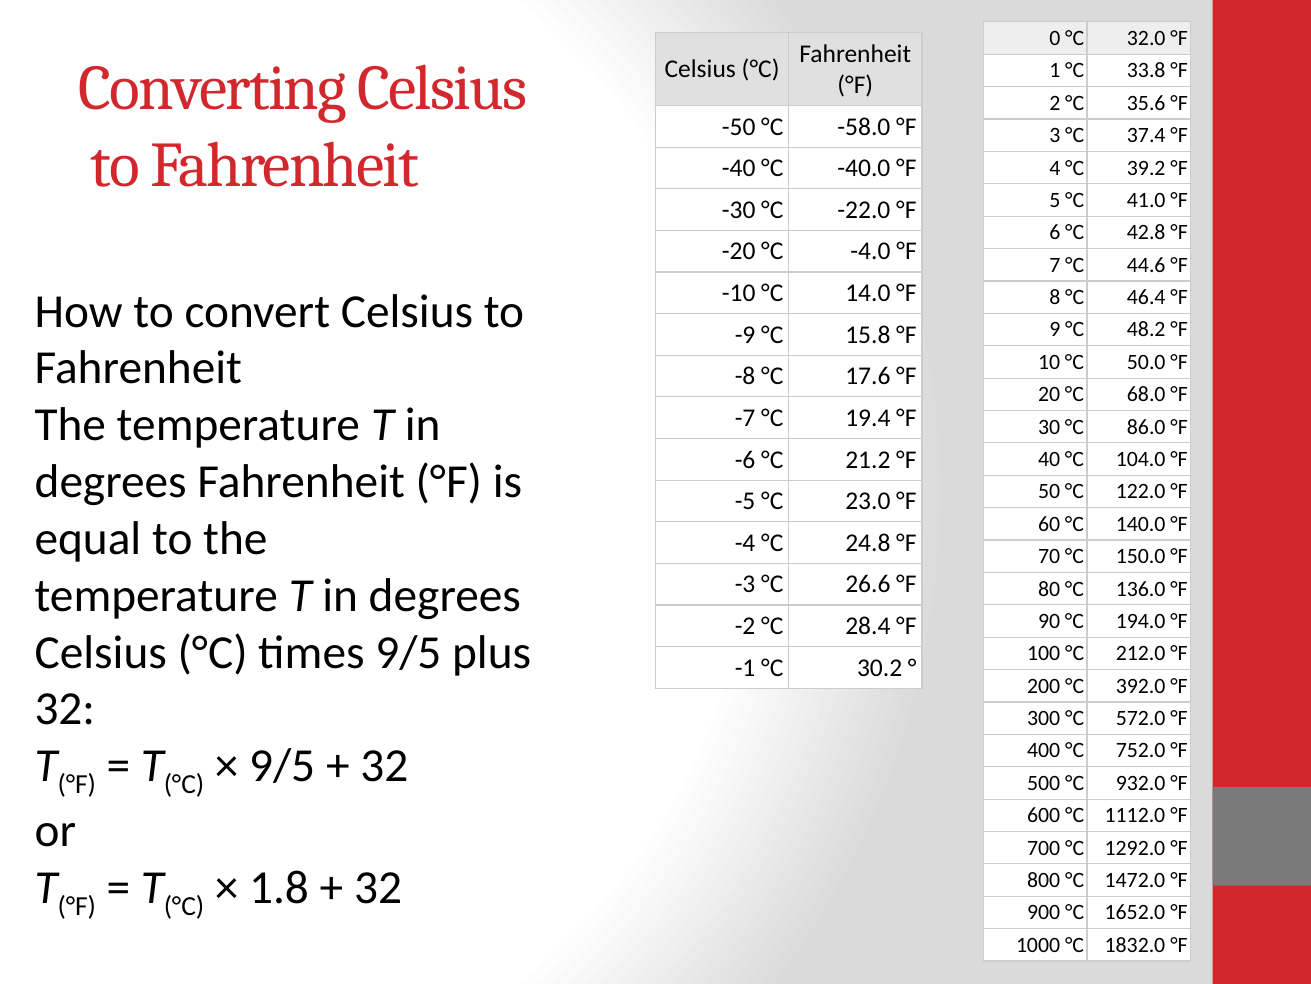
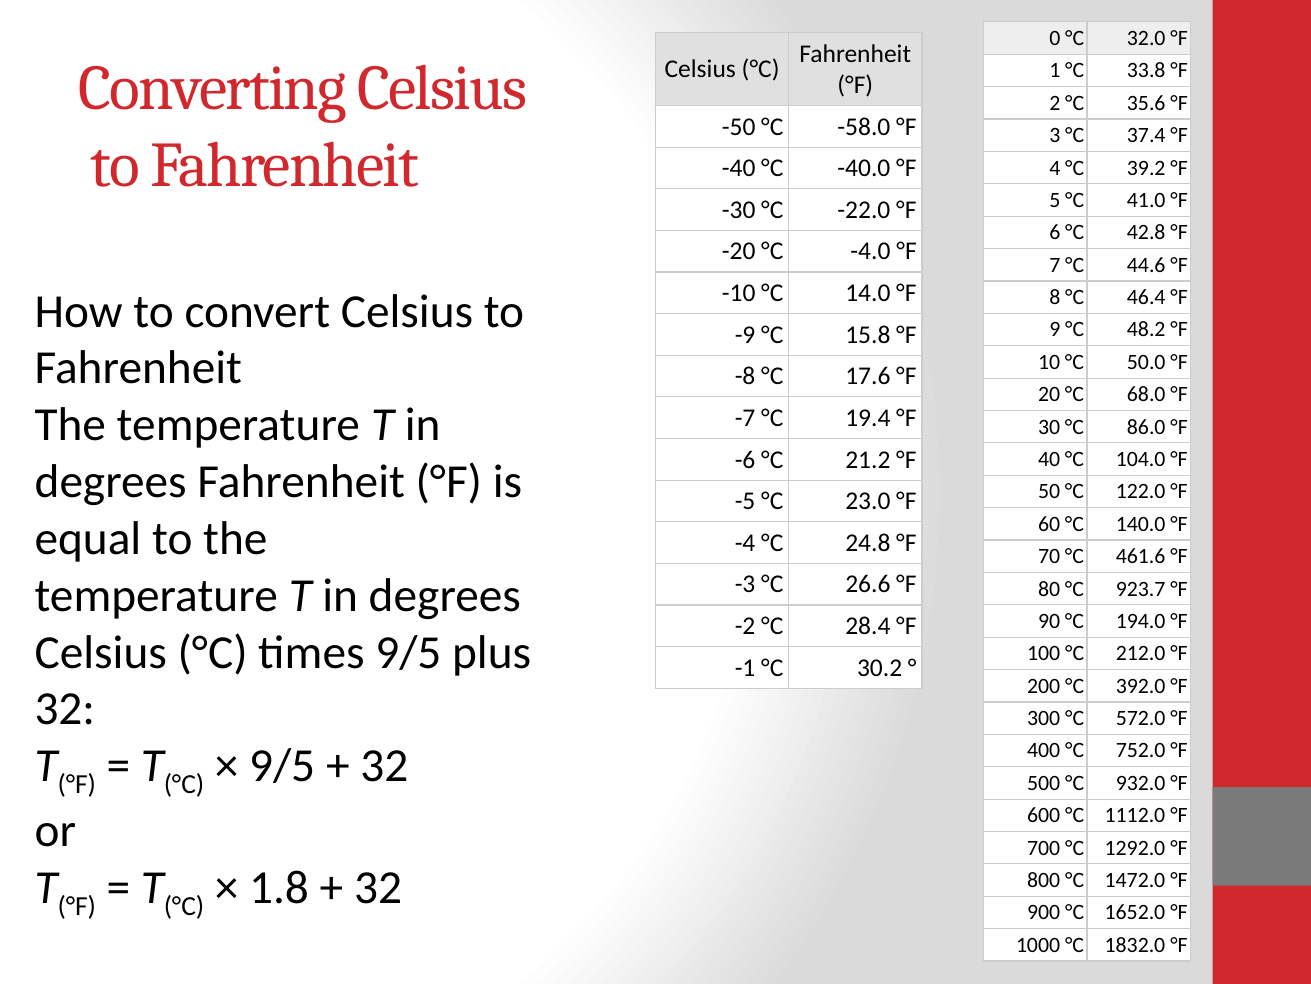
150.0: 150.0 -> 461.6
136.0: 136.0 -> 923.7
